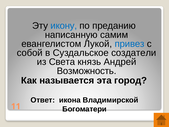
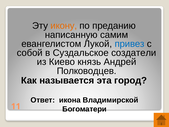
икону colour: blue -> orange
Света: Света -> Киево
Возможность: Возможность -> Полководцев
